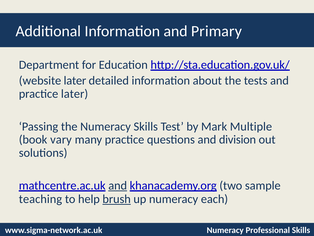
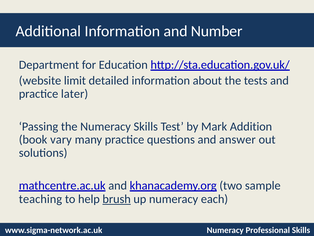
Primary: Primary -> Number
website later: later -> limit
Multiple: Multiple -> Addition
division: division -> answer
and at (118, 185) underline: present -> none
